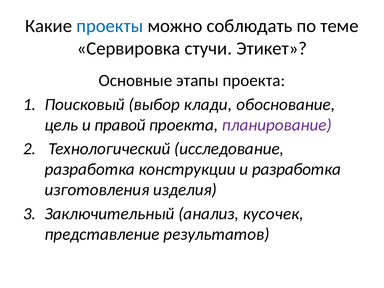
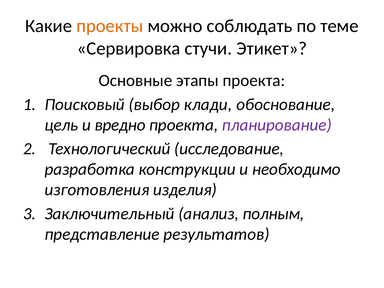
проекты colour: blue -> orange
правой: правой -> вредно
и разработка: разработка -> необходимо
кусочек: кусочек -> полным
